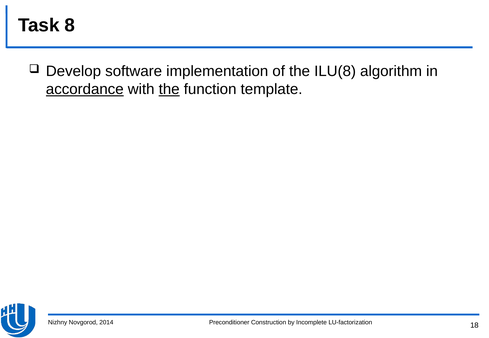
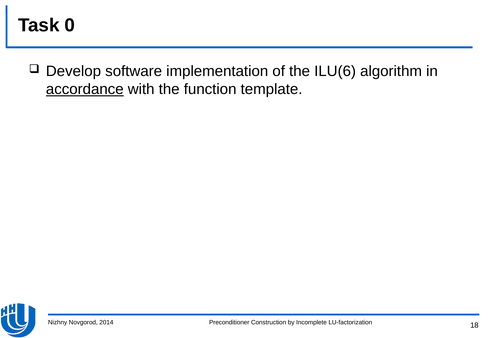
8: 8 -> 0
ILU(8: ILU(8 -> ILU(6
the at (169, 89) underline: present -> none
